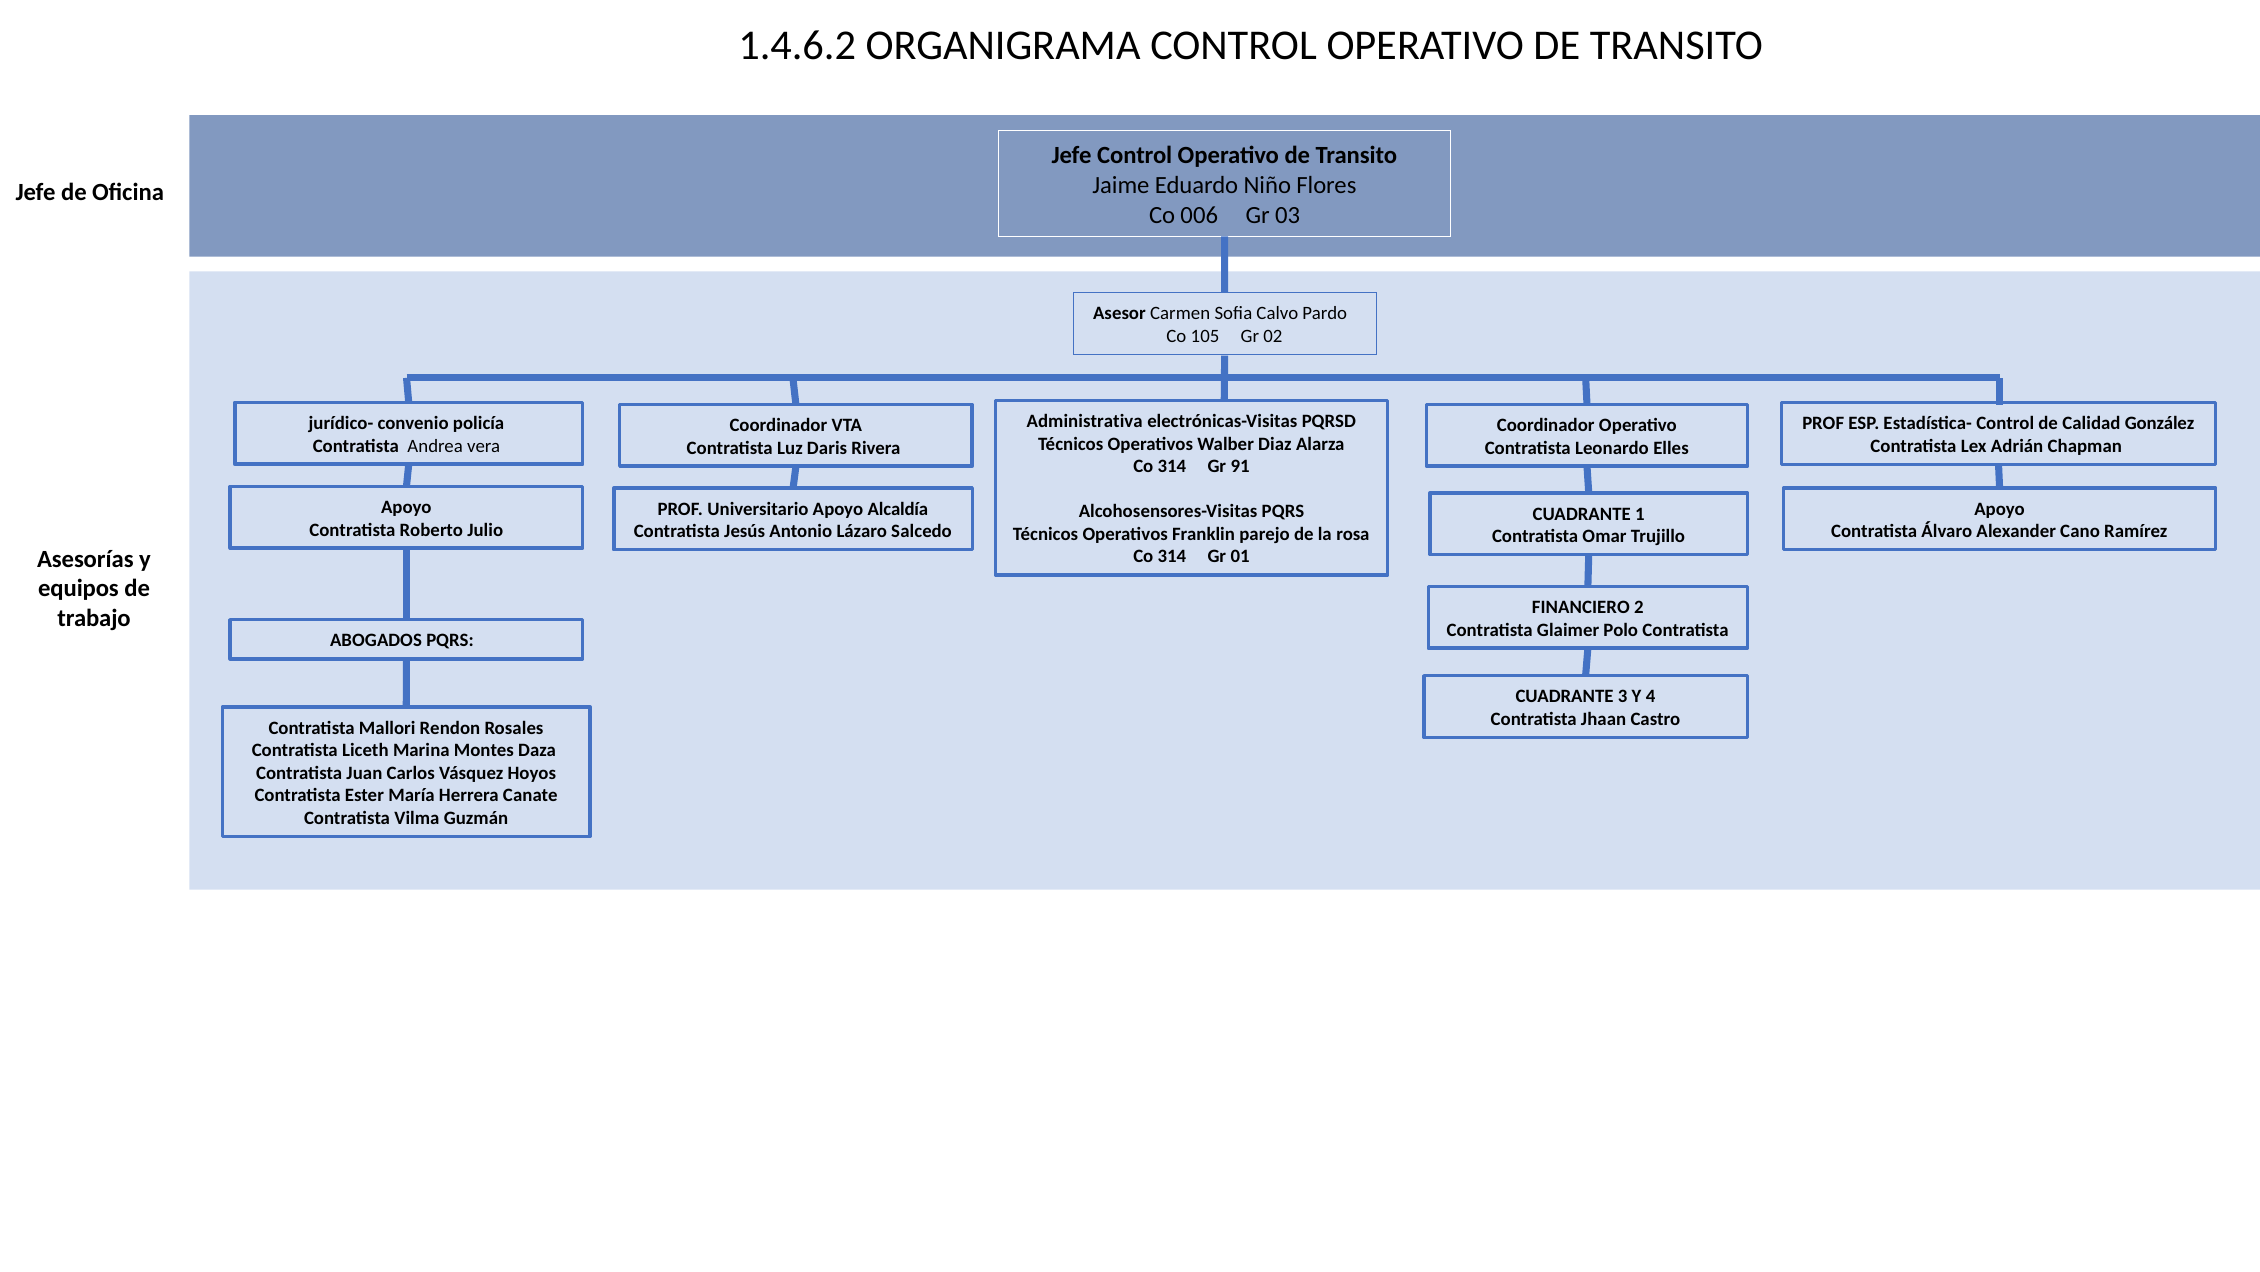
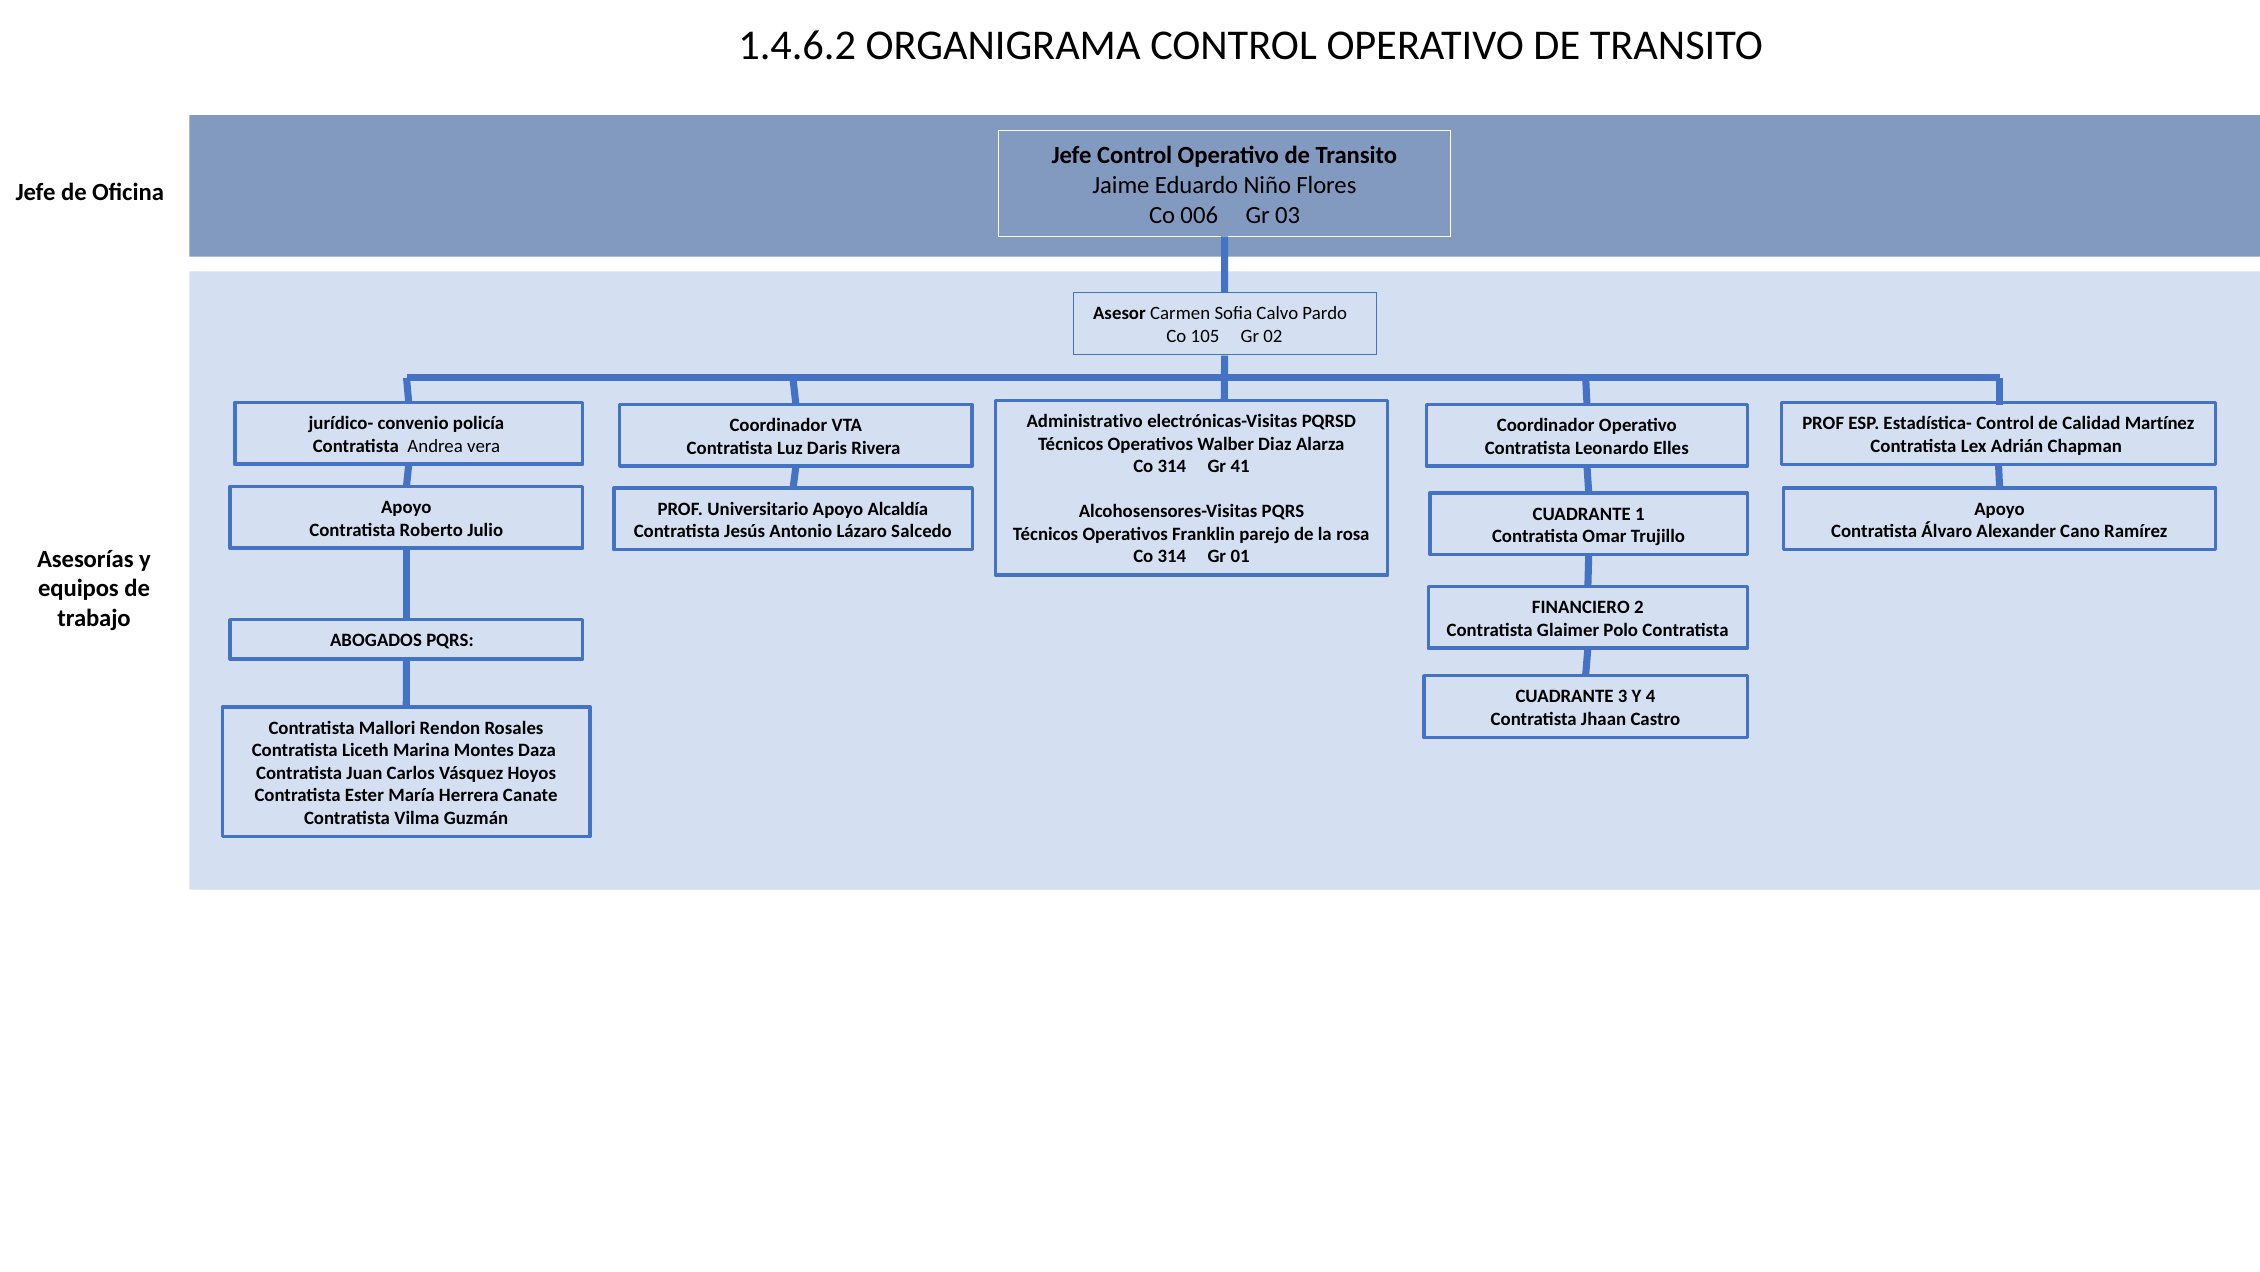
Administrativa: Administrativa -> Administrativo
González: González -> Martínez
91: 91 -> 41
